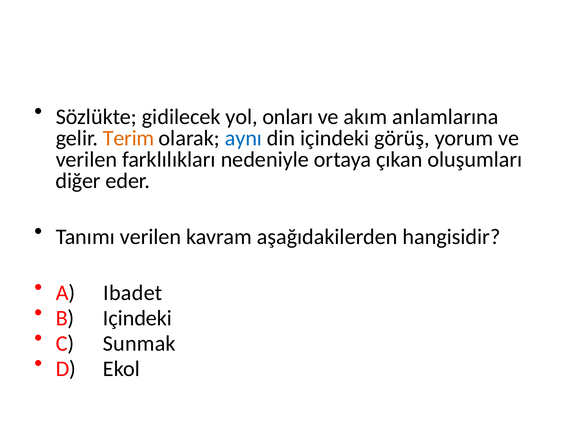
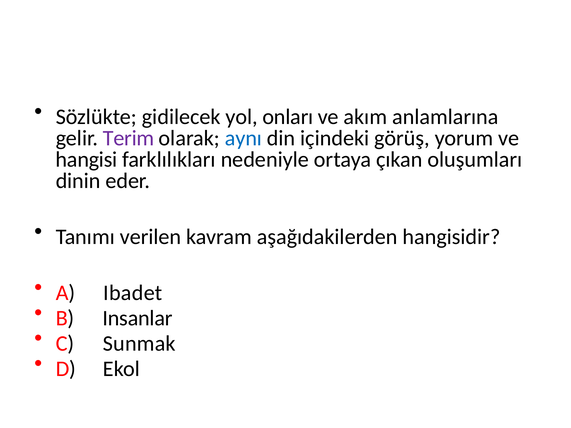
Terim colour: orange -> purple
verilen at (86, 159): verilen -> hangisi
diğer: diğer -> dinin
B Içindeki: Içindeki -> Insanlar
